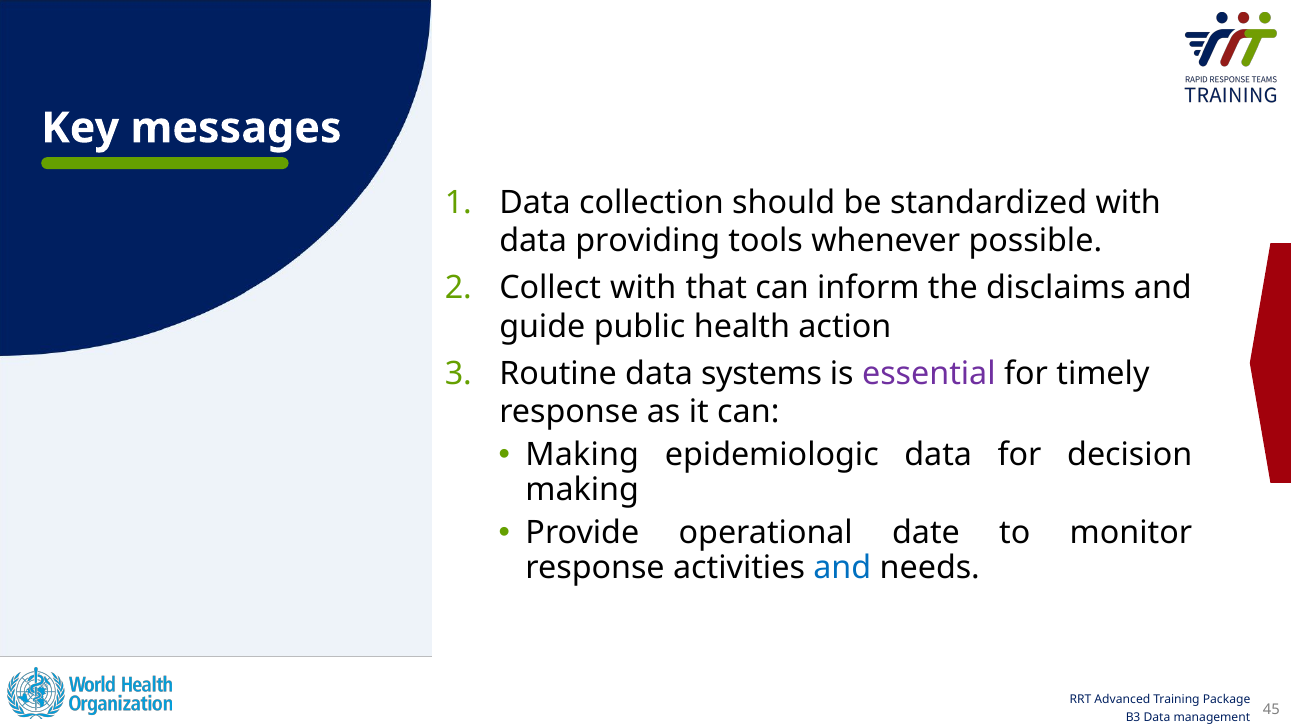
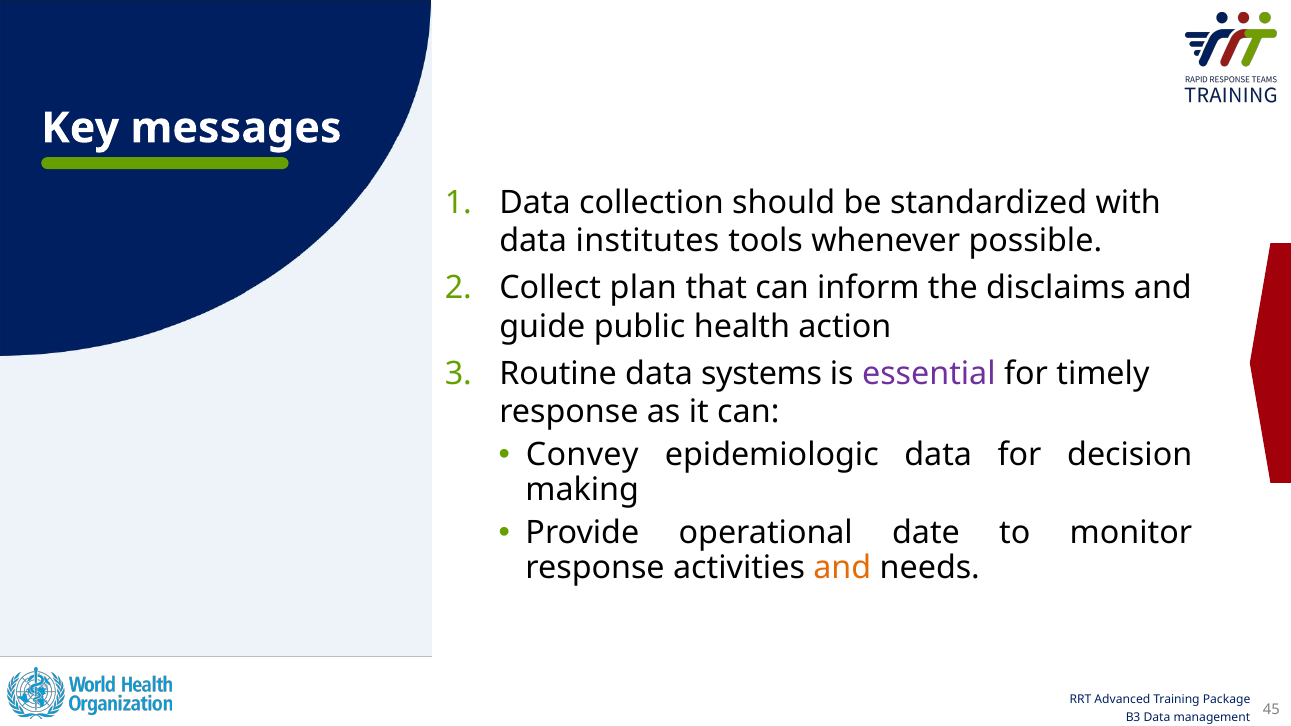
providing: providing -> institutes
Collect with: with -> plan
Making at (582, 455): Making -> Convey
and at (842, 568) colour: blue -> orange
